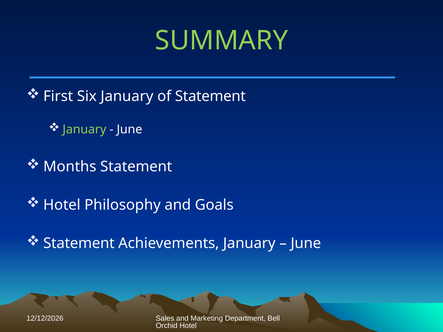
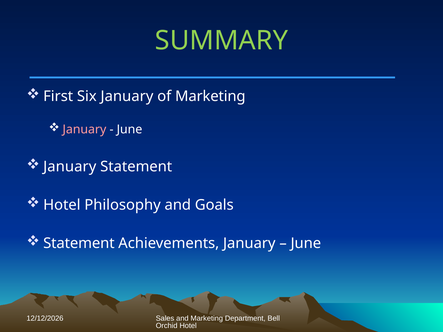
of Statement: Statement -> Marketing
January at (84, 130) colour: light green -> pink
Months at (70, 167): Months -> January
